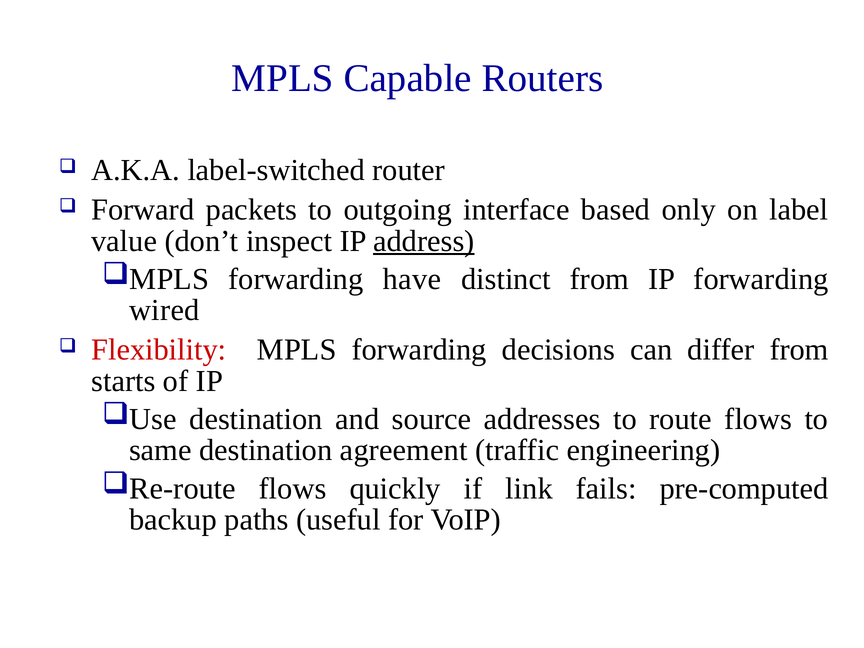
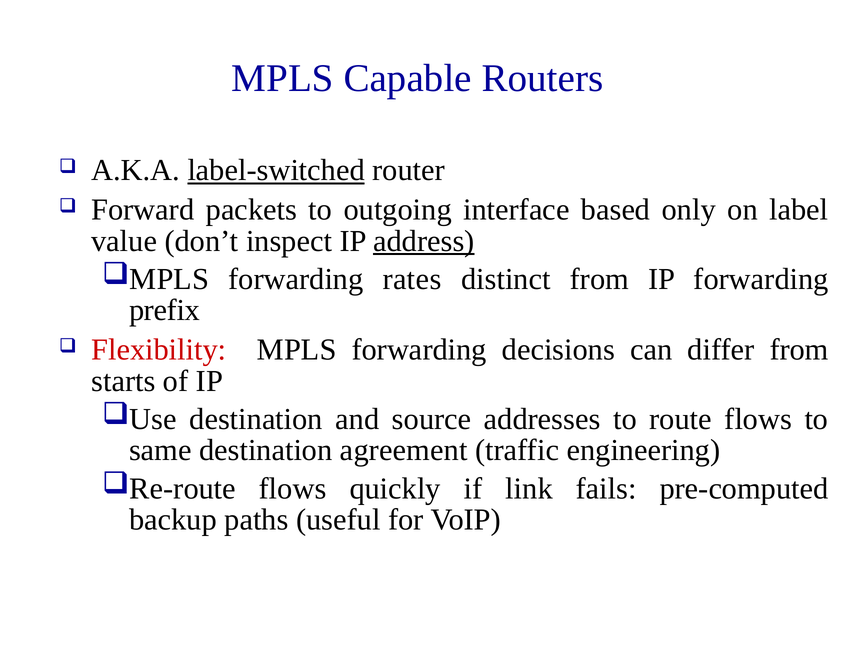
label-switched underline: none -> present
have: have -> rates
wired: wired -> prefix
